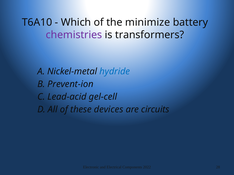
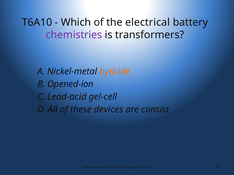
the minimize: minimize -> electrical
hydride colour: blue -> orange
Prevent-ion: Prevent-ion -> Opened-ion
circuits: circuits -> consist
